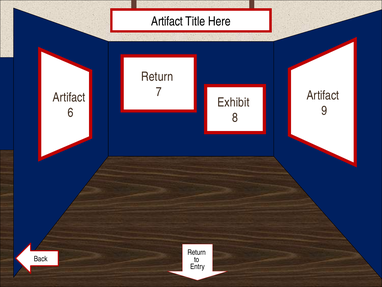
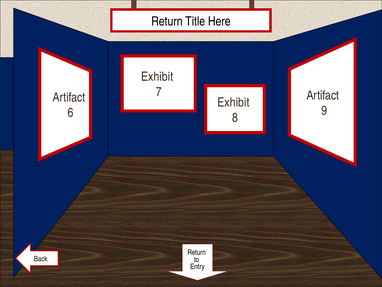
Artifact at (167, 21): Artifact -> Return
Return at (157, 77): Return -> Exhibit
